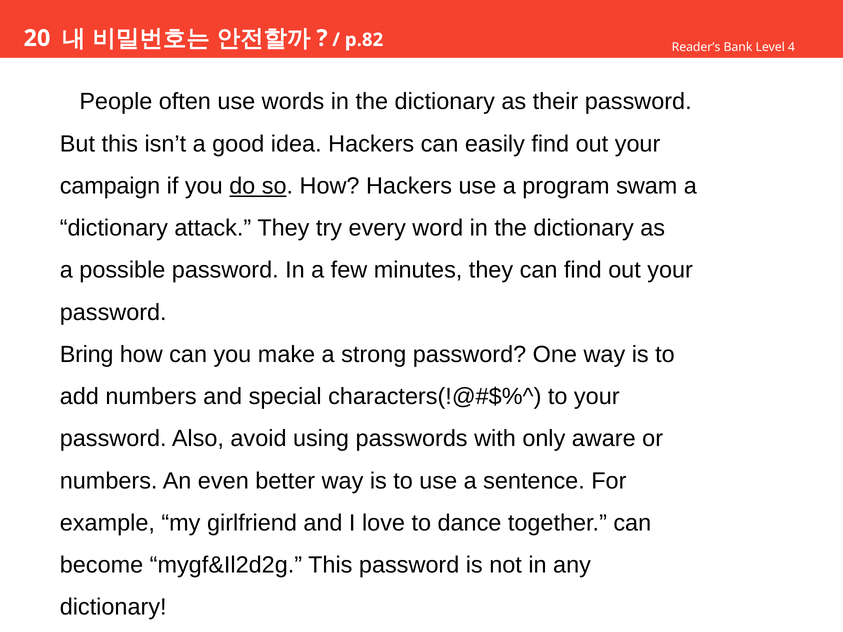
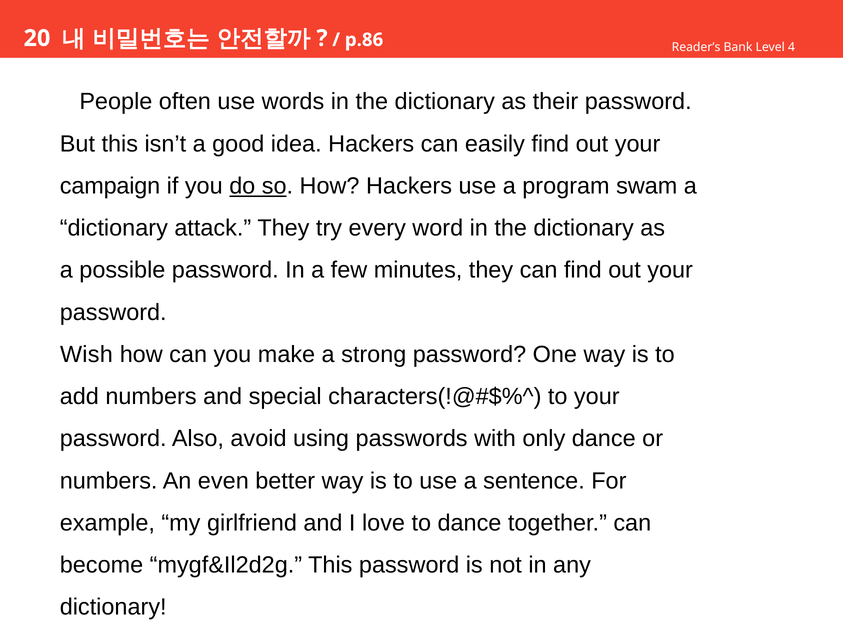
p.82: p.82 -> p.86
Bring: Bring -> Wish
only aware: aware -> dance
